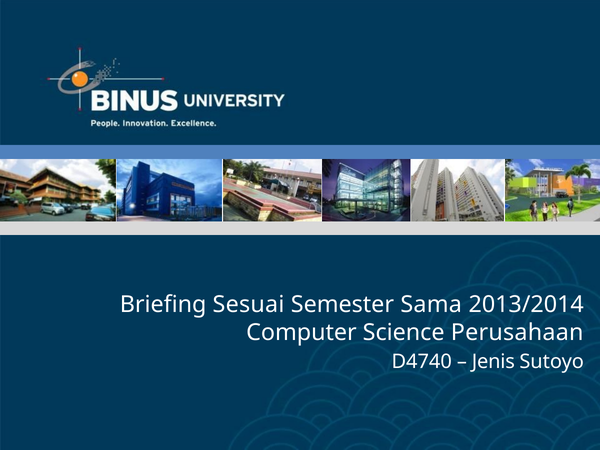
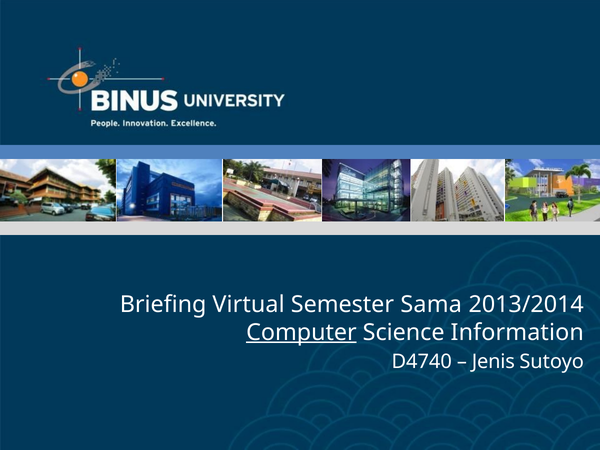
Sesuai: Sesuai -> Virtual
Computer at (301, 332) underline: none -> present
Perusahaan: Perusahaan -> Information
